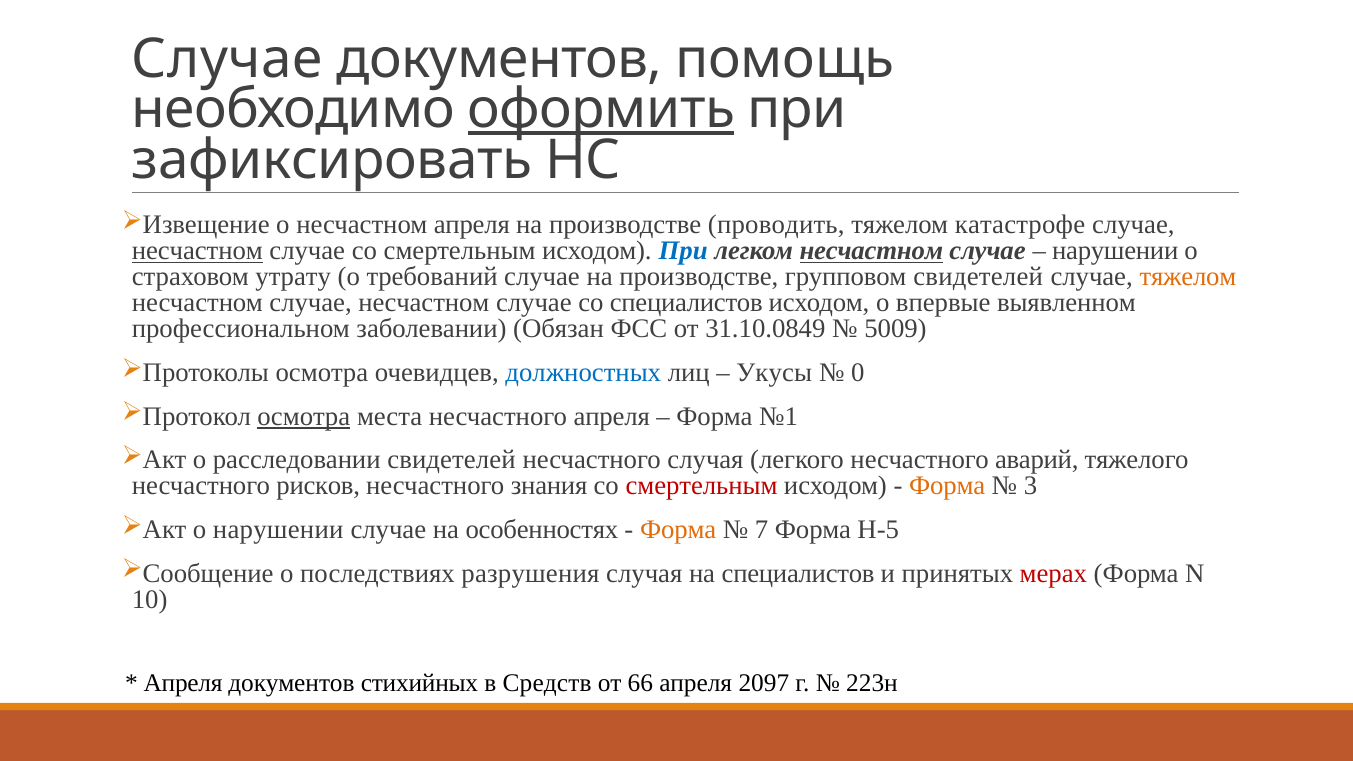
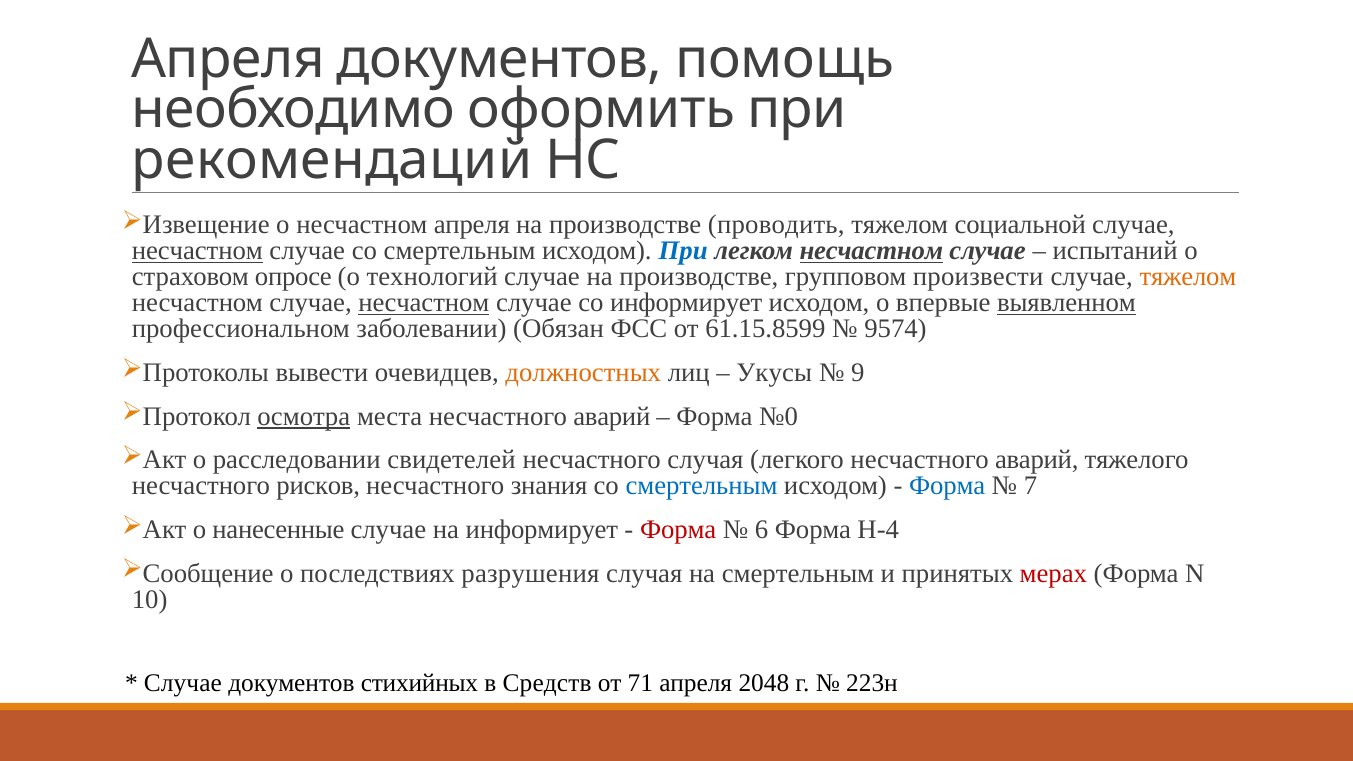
Случае at (228, 59): Случае -> Апреля
оформить underline: present -> none
зафиксировать: зафиксировать -> рекомендаций
катастрофе: катастрофе -> социальной
нарушении at (1115, 251): нарушении -> испытаний
утрату: утрату -> опросе
требований: требований -> технологий
групповом свидетелей: свидетелей -> произвести
несчастном at (424, 303) underline: none -> present
со специалистов: специалистов -> информирует
выявленном underline: none -> present
31.10.0849: 31.10.0849 -> 61.15.8599
5009: 5009 -> 9574
осмотра at (322, 373): осмотра -> вывести
должностных colour: blue -> orange
0: 0 -> 9
места несчастного апреля: апреля -> аварий
№1: №1 -> №0
смертельным at (702, 486) colour: red -> blue
Форма at (947, 486) colour: orange -> blue
3: 3 -> 7
о нарушении: нарушении -> нанесенные
на особенностях: особенностях -> информирует
Форма at (678, 530) colour: orange -> red
7: 7 -> 6
Н-5: Н-5 -> Н-4
на специалистов: специалистов -> смертельным
Апреля at (183, 683): Апреля -> Случае
66: 66 -> 71
2097: 2097 -> 2048
